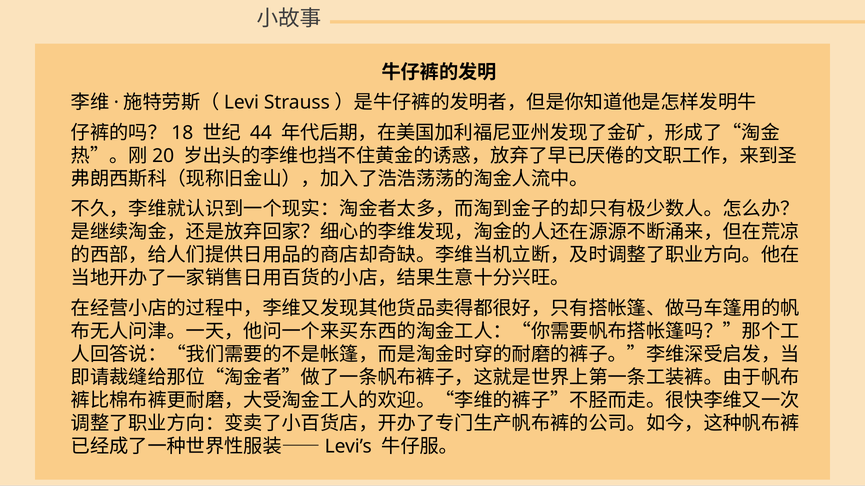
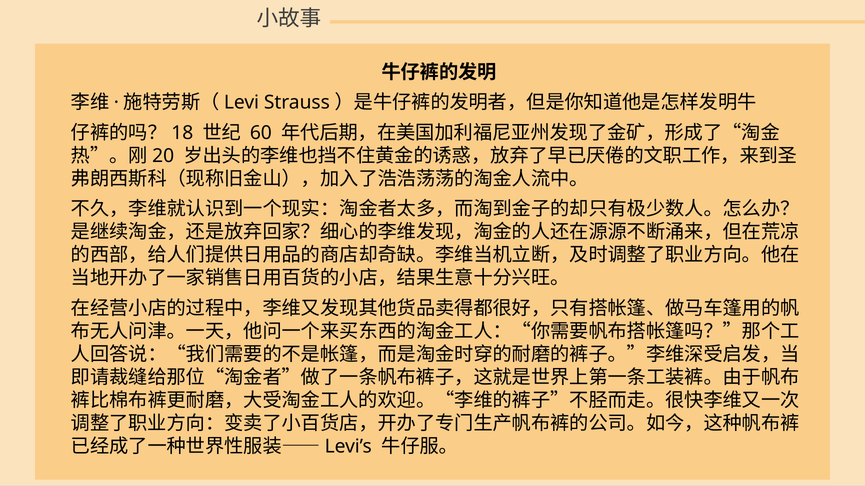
44: 44 -> 60
